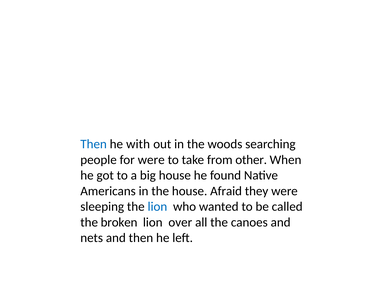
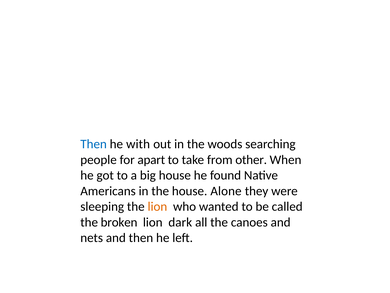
for were: were -> apart
Afraid: Afraid -> Alone
lion at (157, 206) colour: blue -> orange
over: over -> dark
